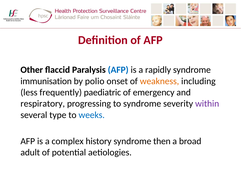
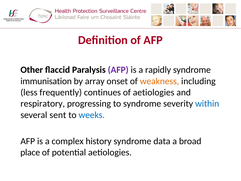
AFP at (118, 70) colour: blue -> purple
polio: polio -> array
paediatric: paediatric -> continues
of emergency: emergency -> aetiologies
within colour: purple -> blue
type: type -> sent
then: then -> data
adult: adult -> place
